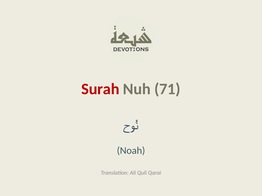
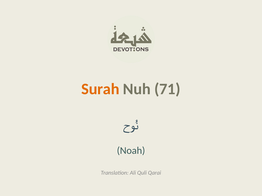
Surah colour: red -> orange
